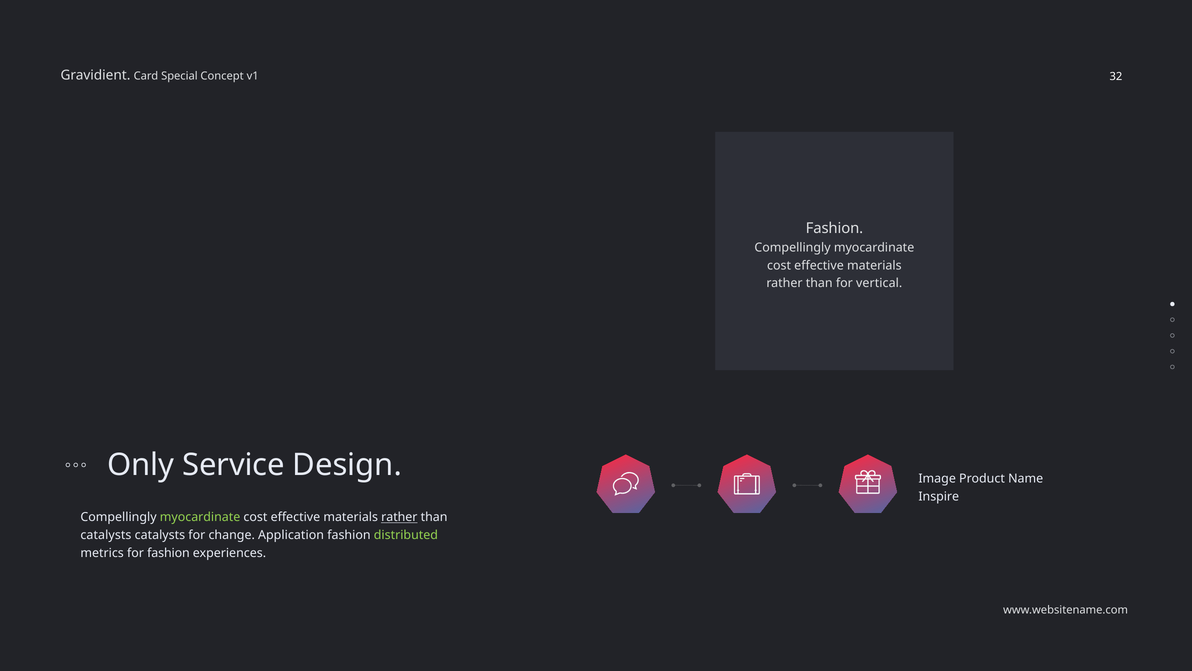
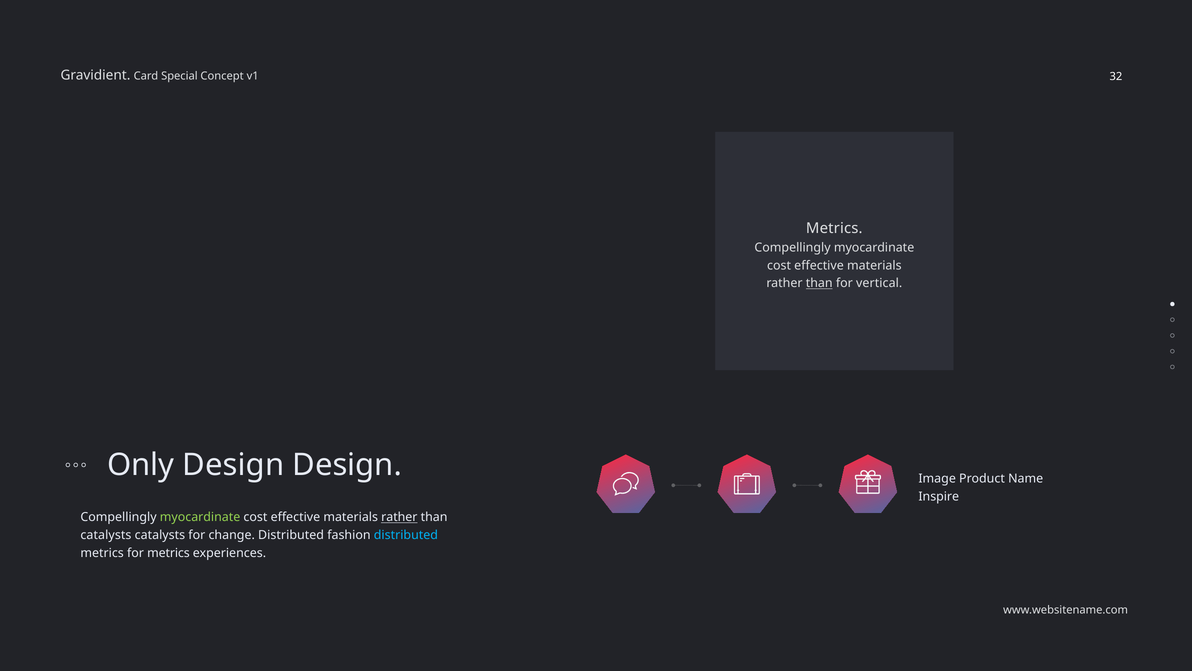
Fashion at (834, 228): Fashion -> Metrics
than at (819, 283) underline: none -> present
Only Service: Service -> Design
change Application: Application -> Distributed
distributed at (406, 535) colour: light green -> light blue
for fashion: fashion -> metrics
